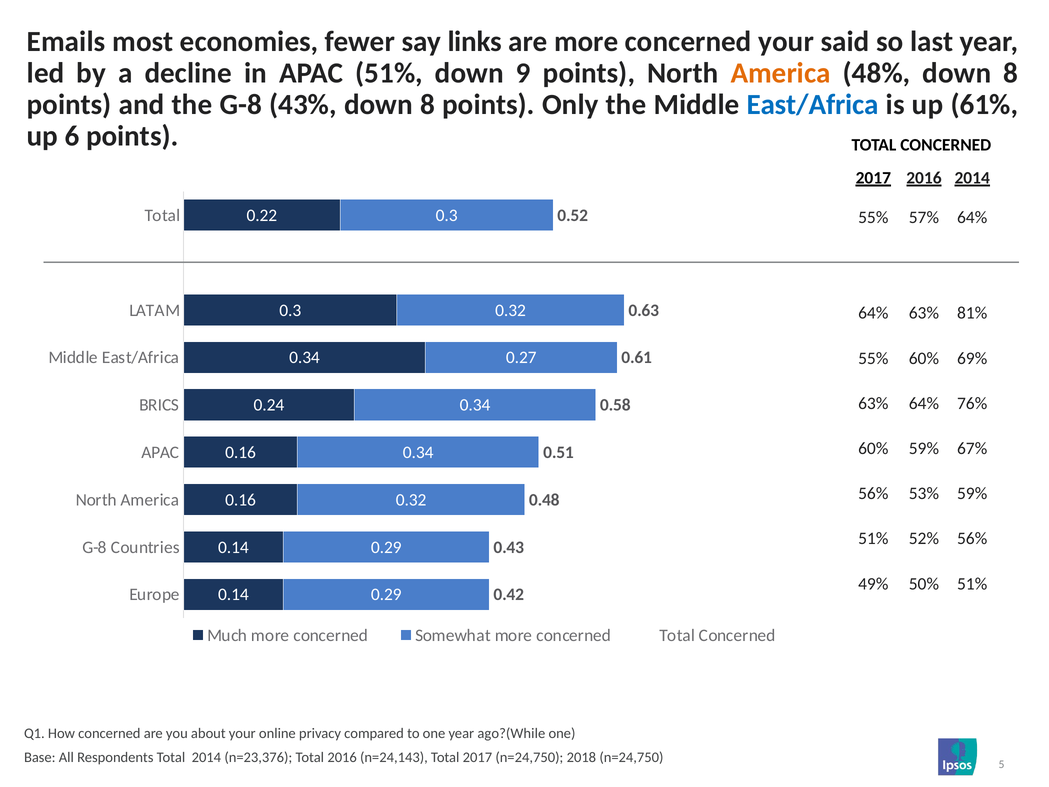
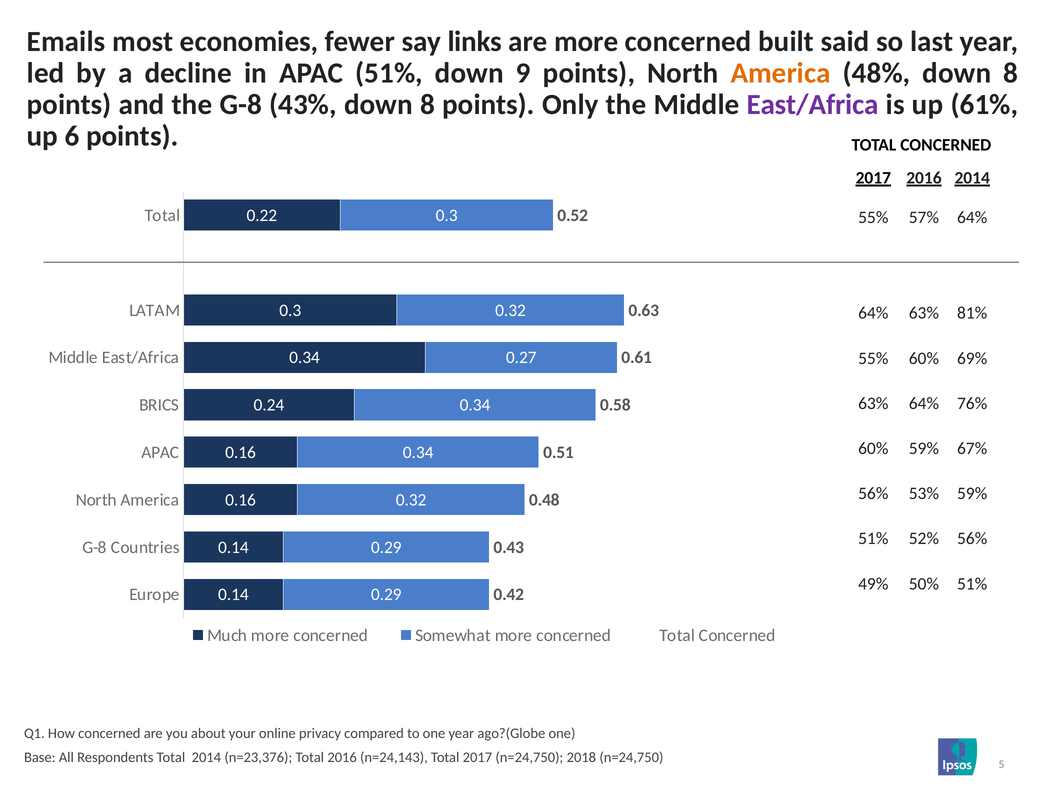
concerned your: your -> built
East/Africa at (813, 105) colour: blue -> purple
ago?(While: ago?(While -> ago?(Globe
